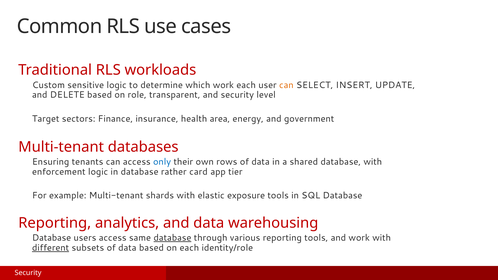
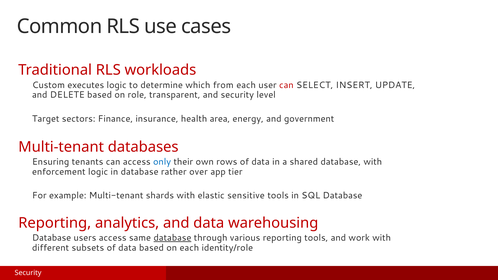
sensitive: sensitive -> executes
which work: work -> from
can at (286, 85) colour: orange -> red
card: card -> over
exposure: exposure -> sensitive
different underline: present -> none
